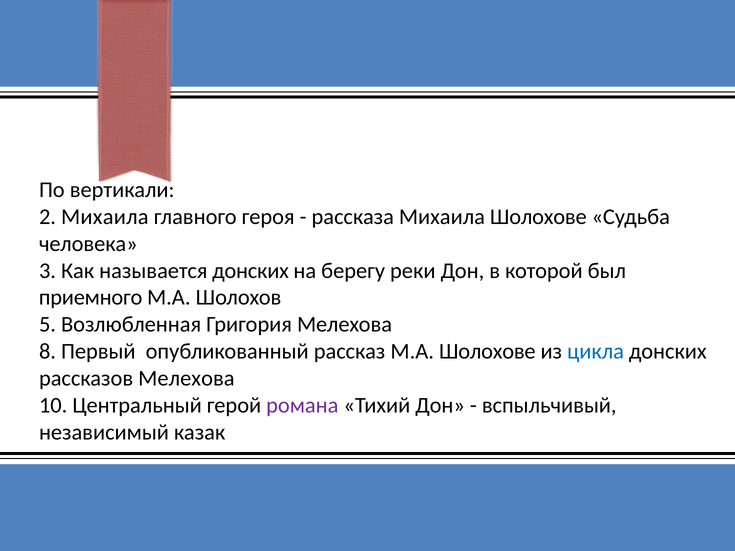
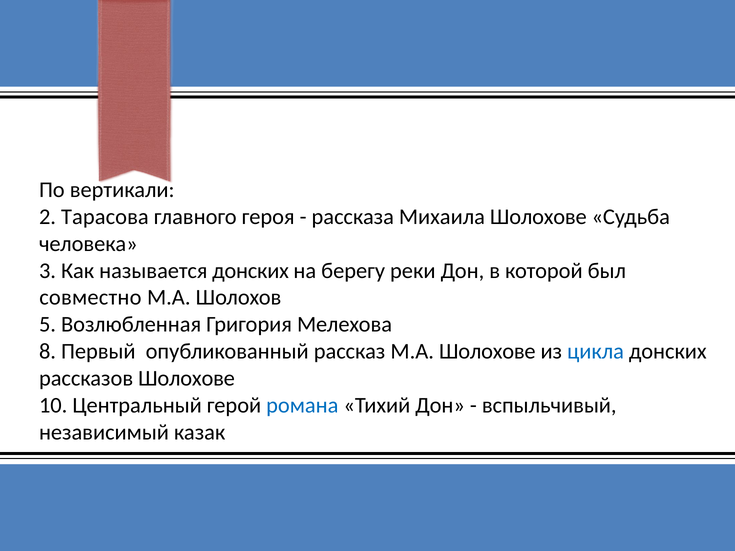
2 Михаила: Михаила -> Тарасова
приемного: приемного -> cовместно
рассказов Мелехова: Мелехова -> Шолохове
романа colour: purple -> blue
